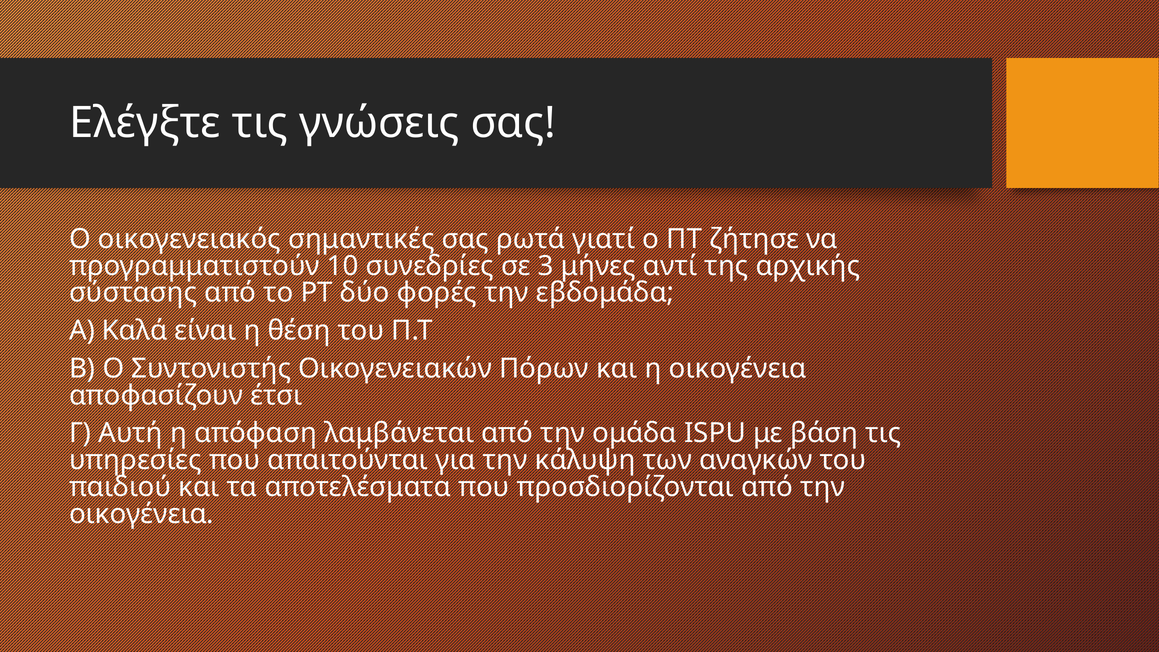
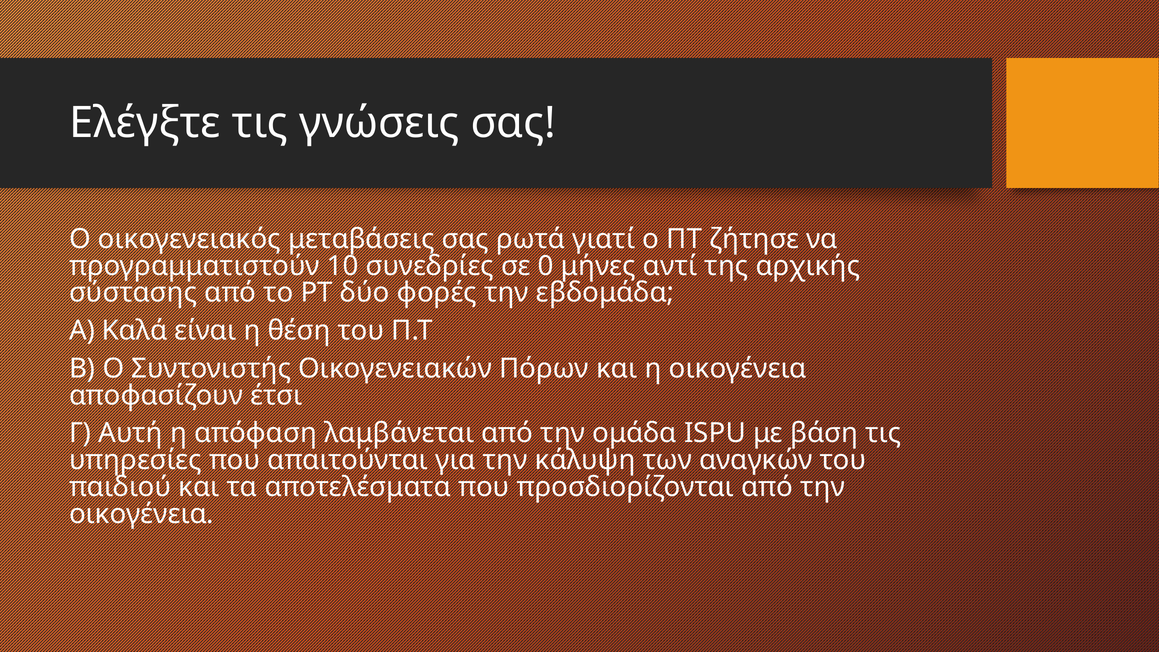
σημαντικές: σημαντικές -> μεταβάσεις
3: 3 -> 0
